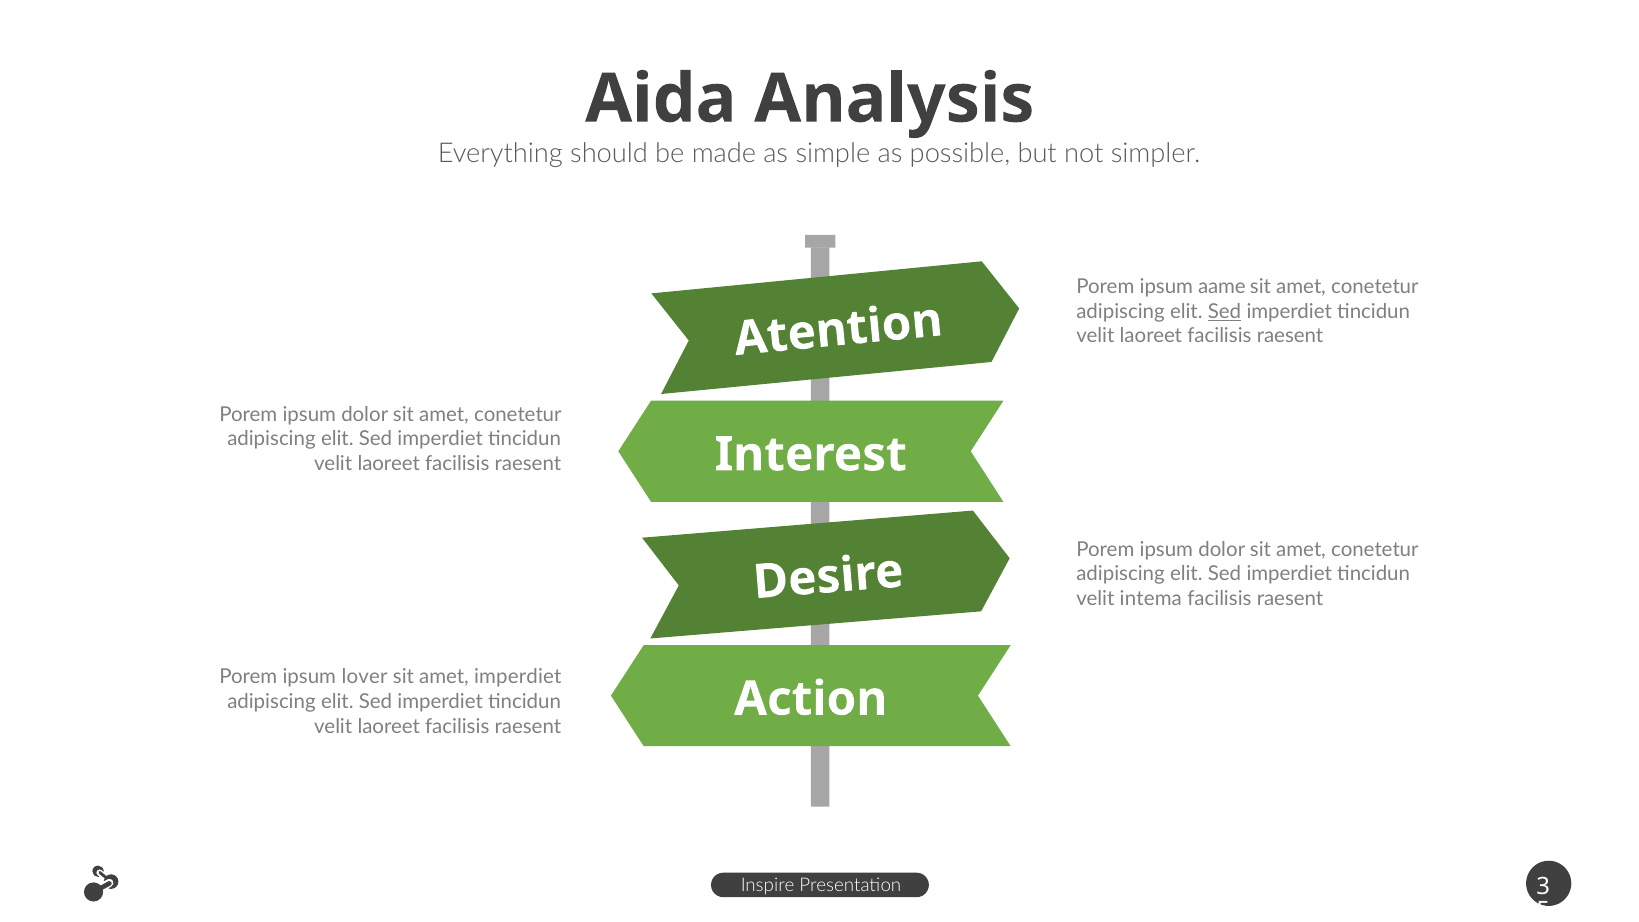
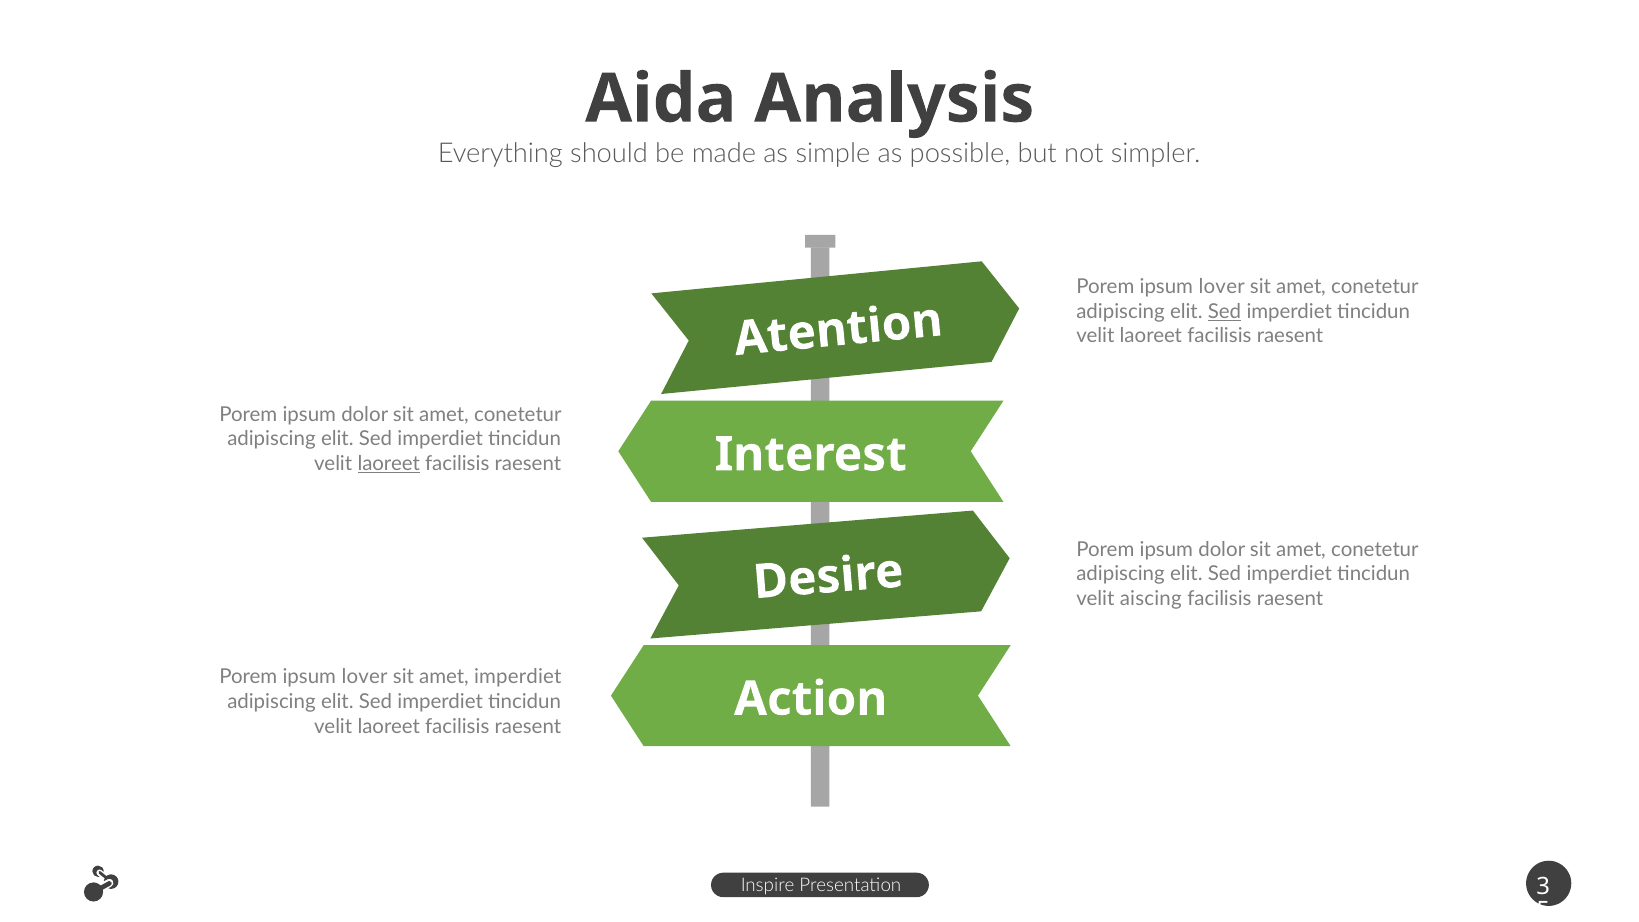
aame at (1222, 287): aame -> lover
laoreet at (389, 464) underline: none -> present
intema: intema -> aiscing
